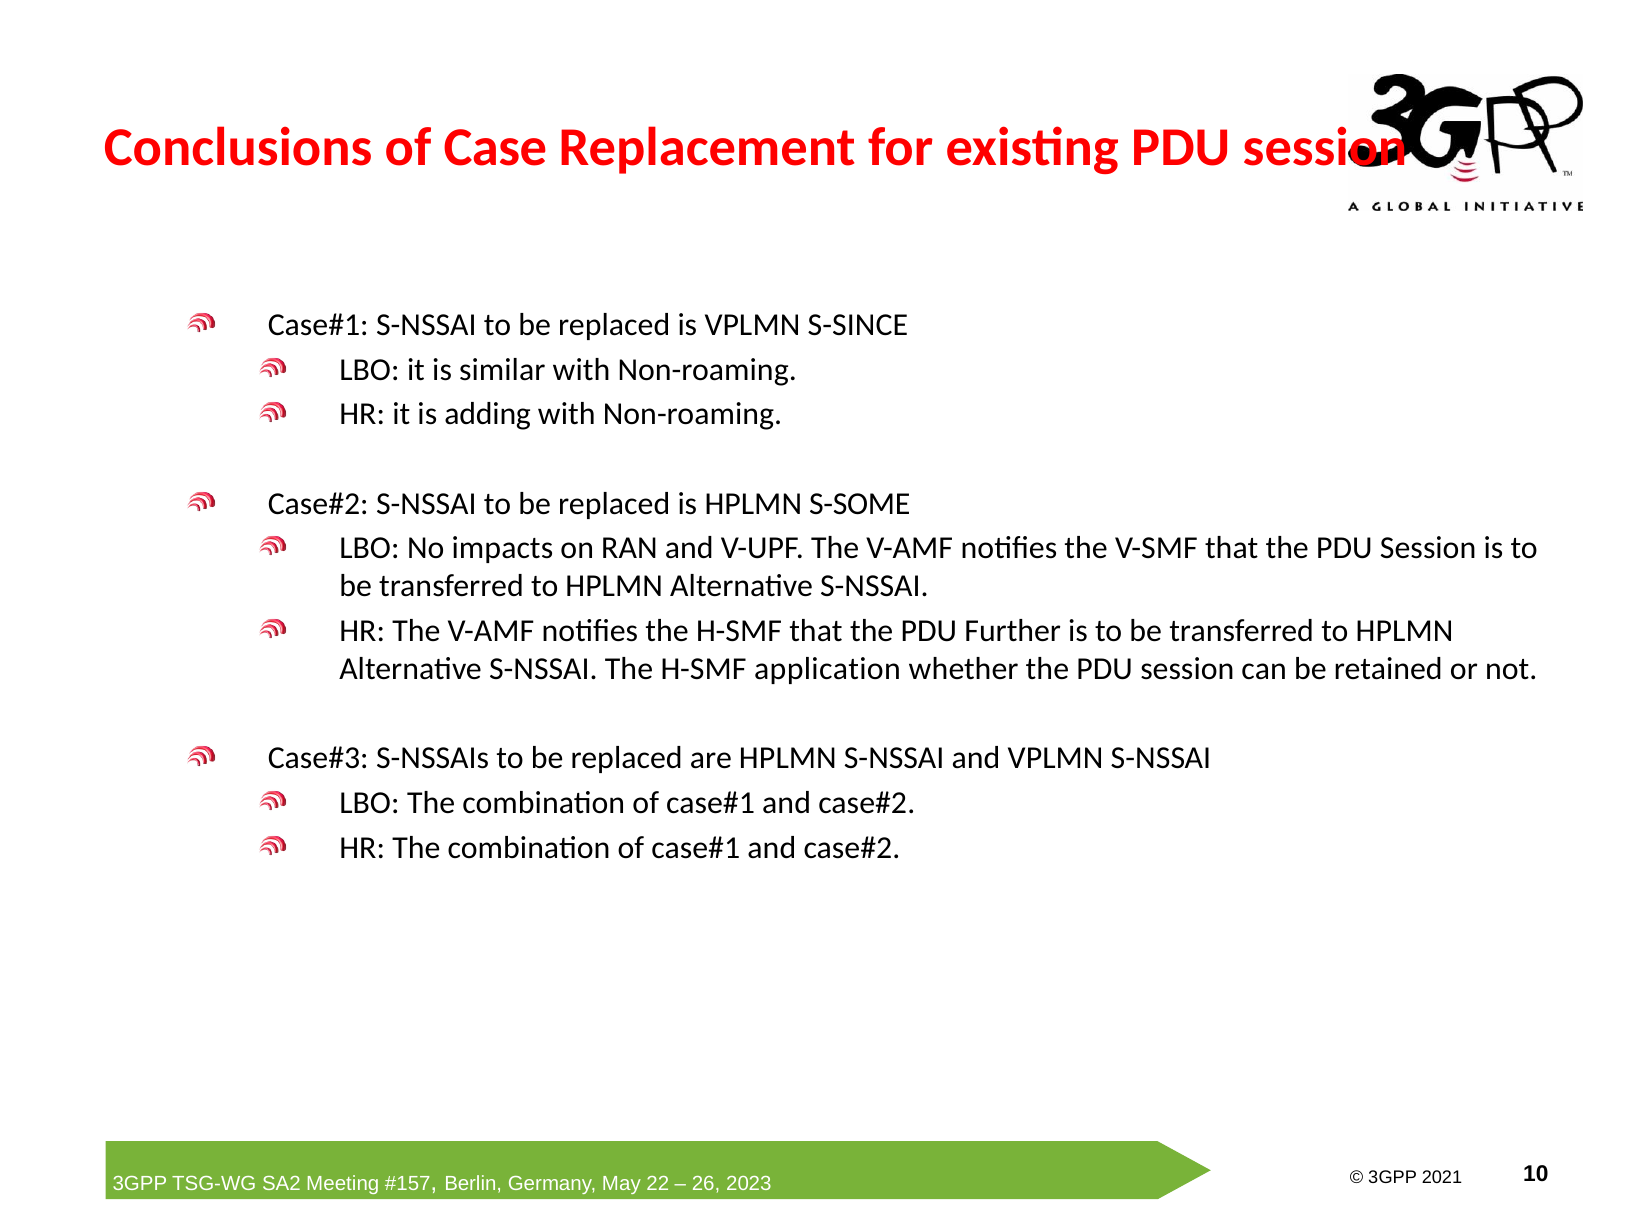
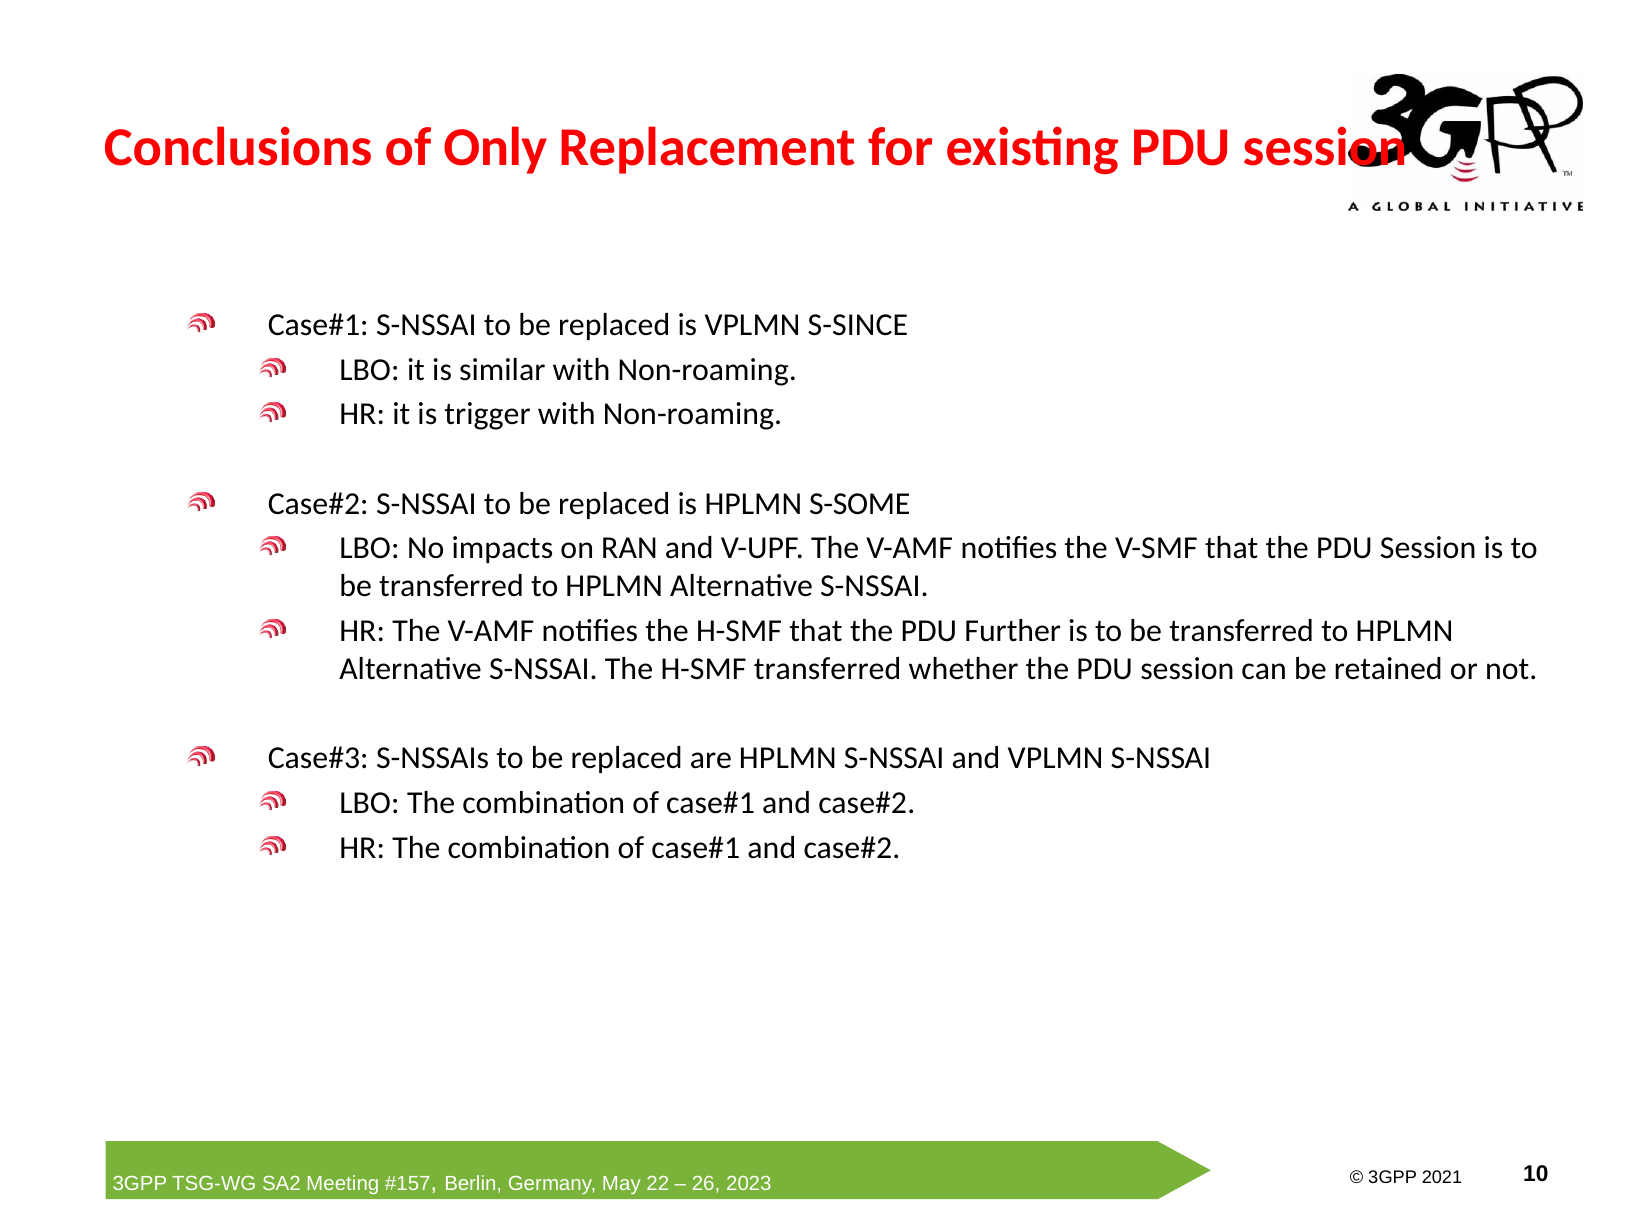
Case: Case -> Only
adding: adding -> trigger
H-SMF application: application -> transferred
